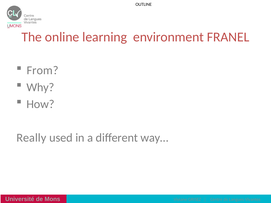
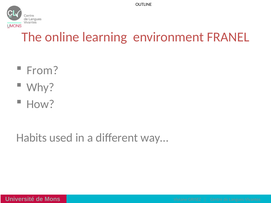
Really: Really -> Habits
